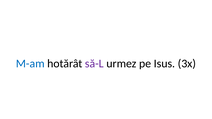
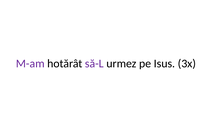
M-am colour: blue -> purple
